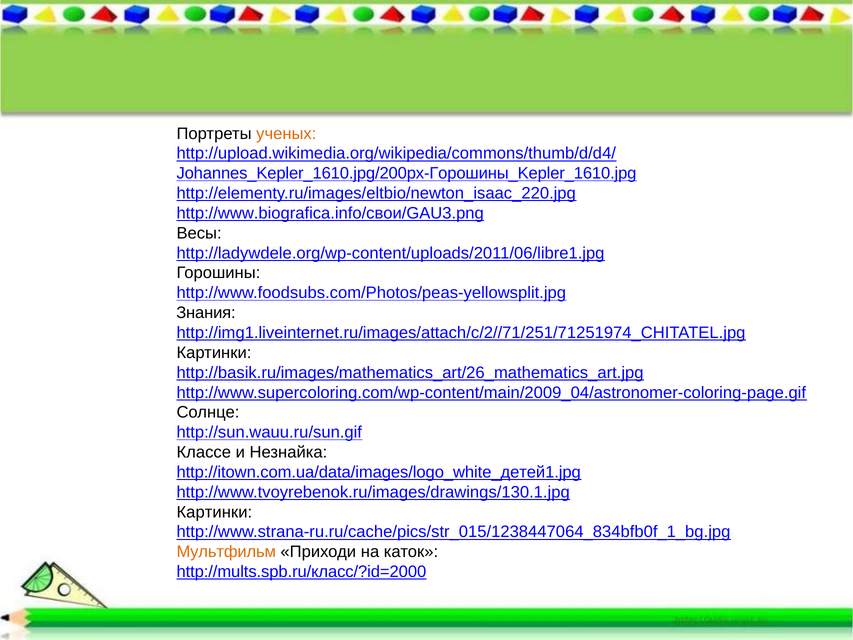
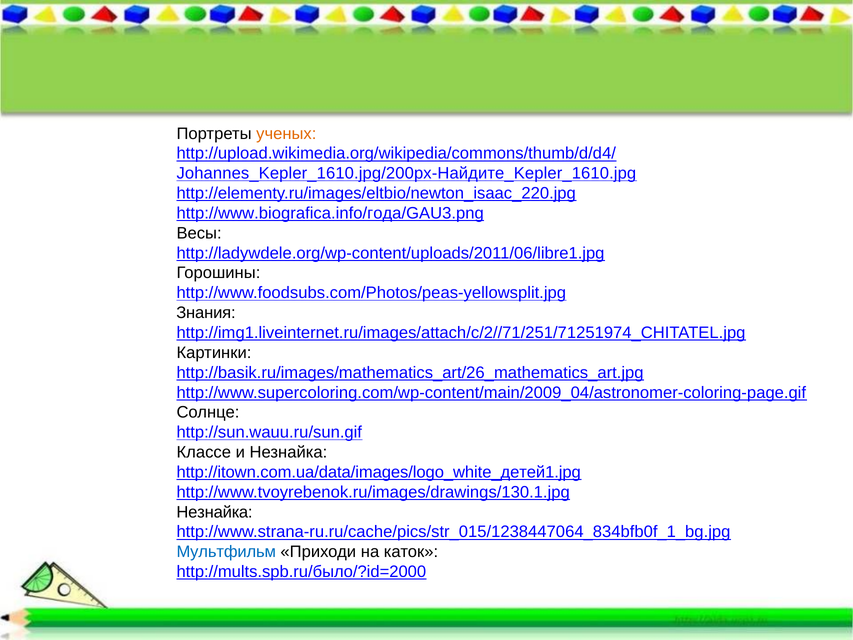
Johannes_Kepler_1610.jpg/200px-Горошины_Kepler_1610.jpg: Johannes_Kepler_1610.jpg/200px-Горошины_Kepler_1610.jpg -> Johannes_Kepler_1610.jpg/200px-Найдите_Kepler_1610.jpg
http://www.biografica.info/свои/GAU3.png: http://www.biografica.info/свои/GAU3.png -> http://www.biografica.info/года/GAU3.png
Картинки at (214, 512): Картинки -> Незнайка
Мультфильм colour: orange -> blue
http://mults.spb.ru/класс/?id=2000: http://mults.spb.ru/класс/?id=2000 -> http://mults.spb.ru/было/?id=2000
